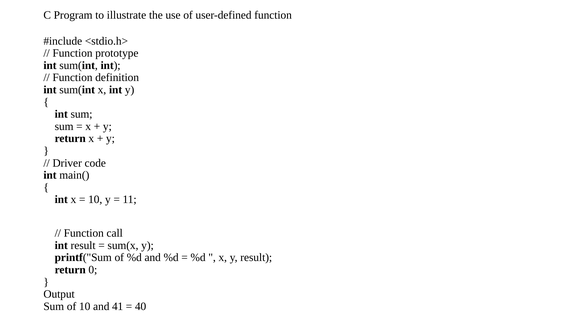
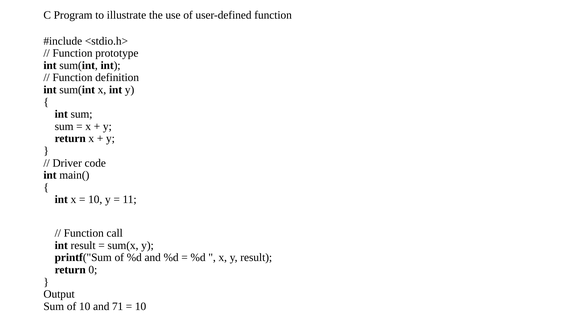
41: 41 -> 71
40 at (141, 306): 40 -> 10
